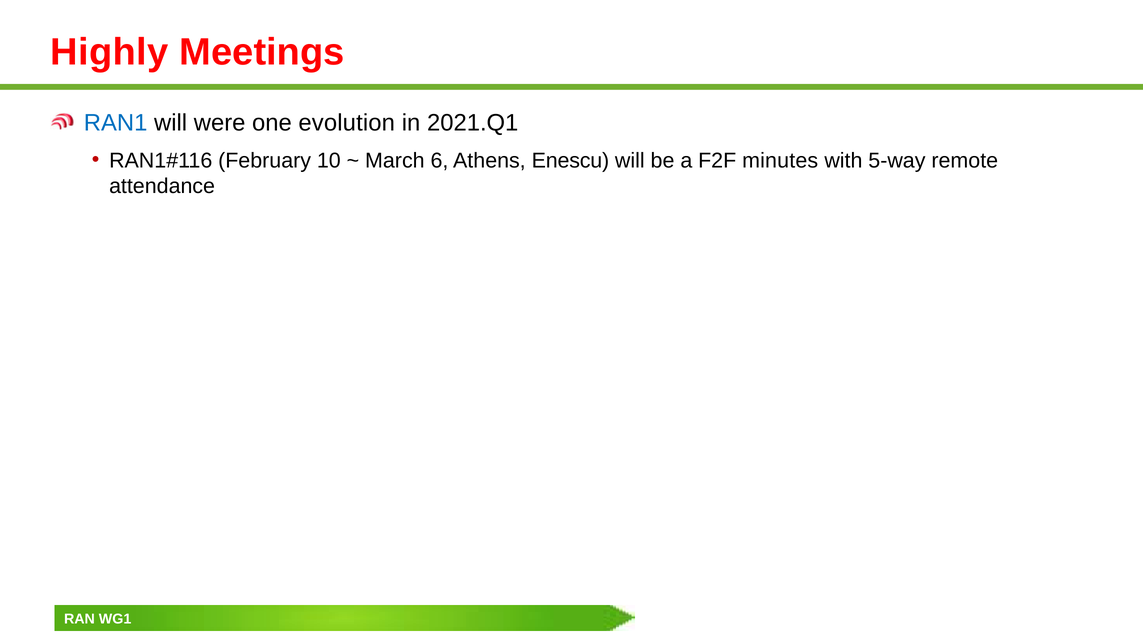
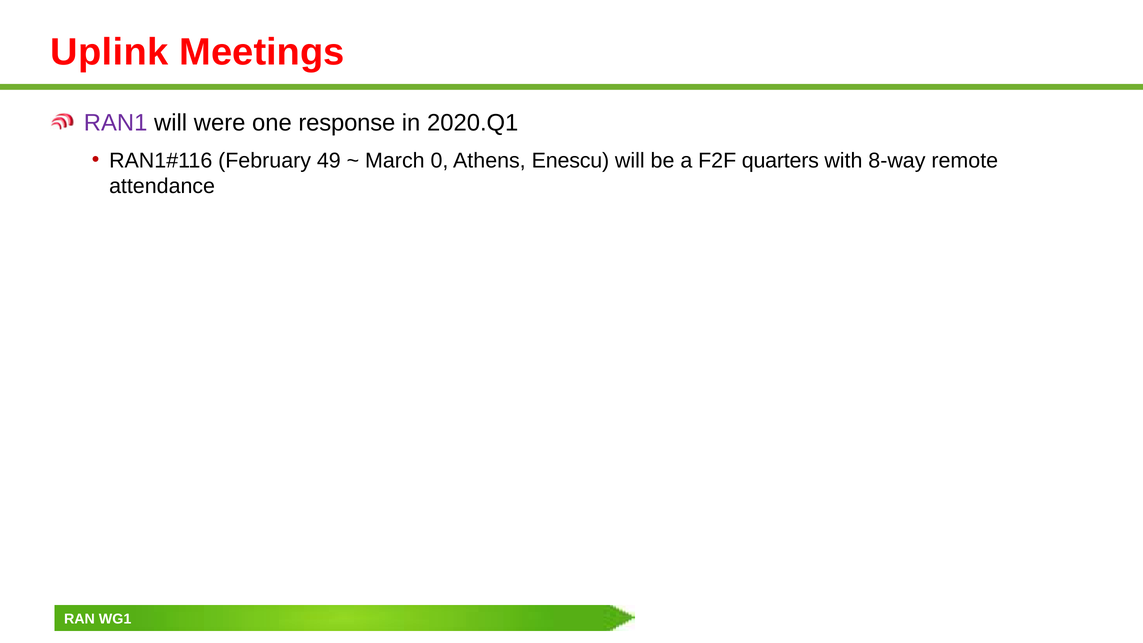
Highly: Highly -> Uplink
RAN1 colour: blue -> purple
evolution: evolution -> response
2021.Q1: 2021.Q1 -> 2020.Q1
10: 10 -> 49
6: 6 -> 0
minutes: minutes -> quarters
5-way: 5-way -> 8-way
